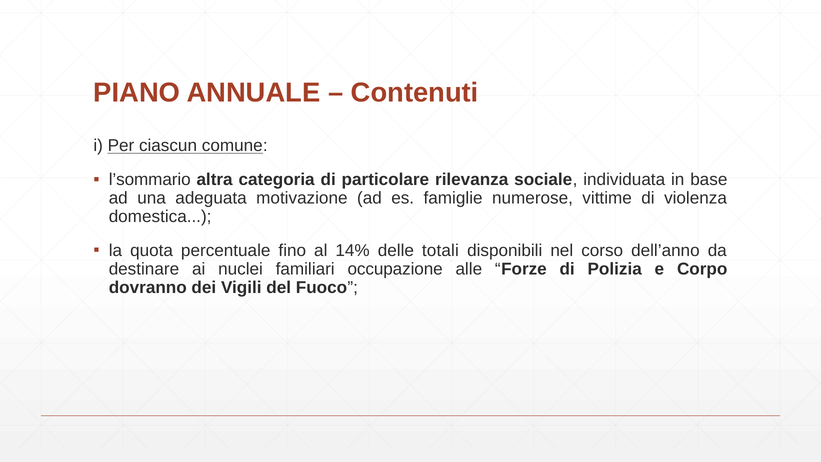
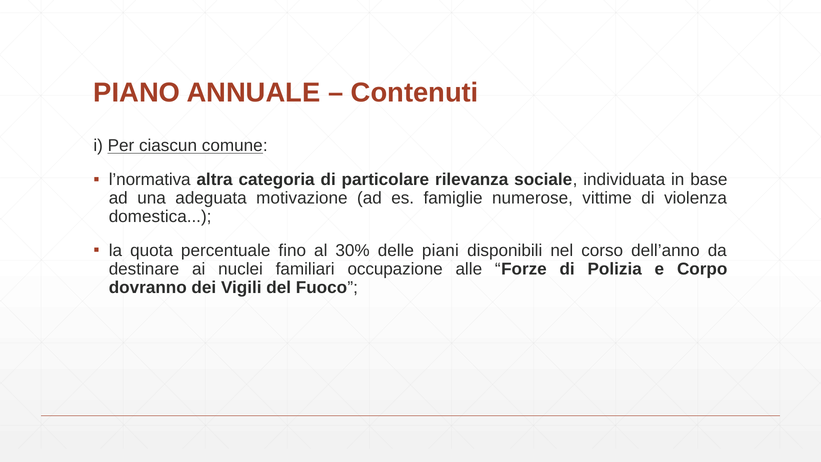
l’sommario: l’sommario -> l’normativa
14%: 14% -> 30%
totali: totali -> piani
